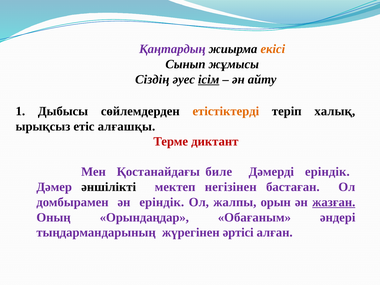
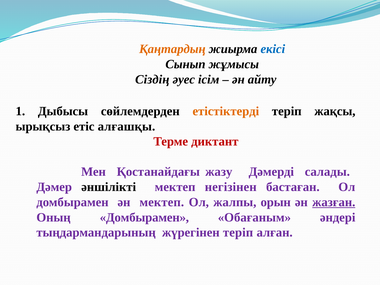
Қаңтардың colour: purple -> orange
екісі colour: orange -> blue
ісім underline: present -> none
халық: халық -> жақсы
биле: биле -> жазу
Дәмерді еріндік: еріндік -> салады
ән еріндік: еріндік -> мектеп
Оның Орындаңдар: Орындаңдар -> Домбырамен
жүрегінен әртісі: әртісі -> теріп
